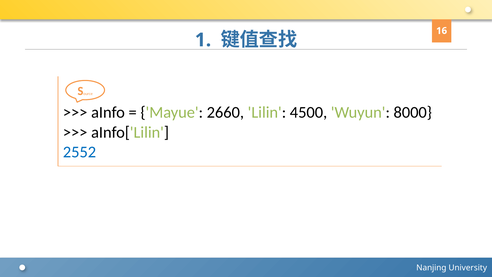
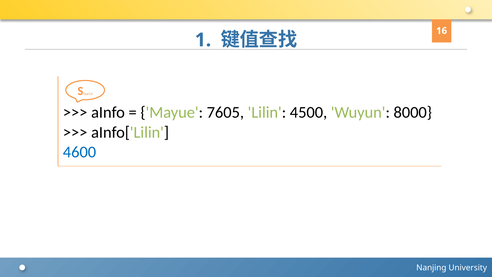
2660: 2660 -> 7605
2552: 2552 -> 4600
